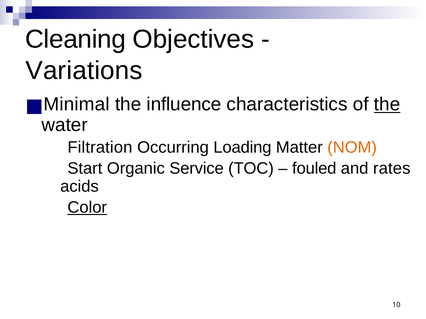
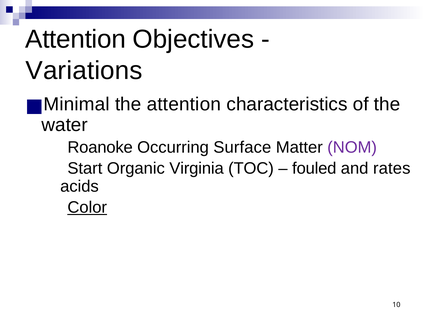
Cleaning at (76, 39): Cleaning -> Attention
the influence: influence -> attention
the at (387, 105) underline: present -> none
Filtration: Filtration -> Roanoke
Loading: Loading -> Surface
NOM colour: orange -> purple
Service: Service -> Virginia
